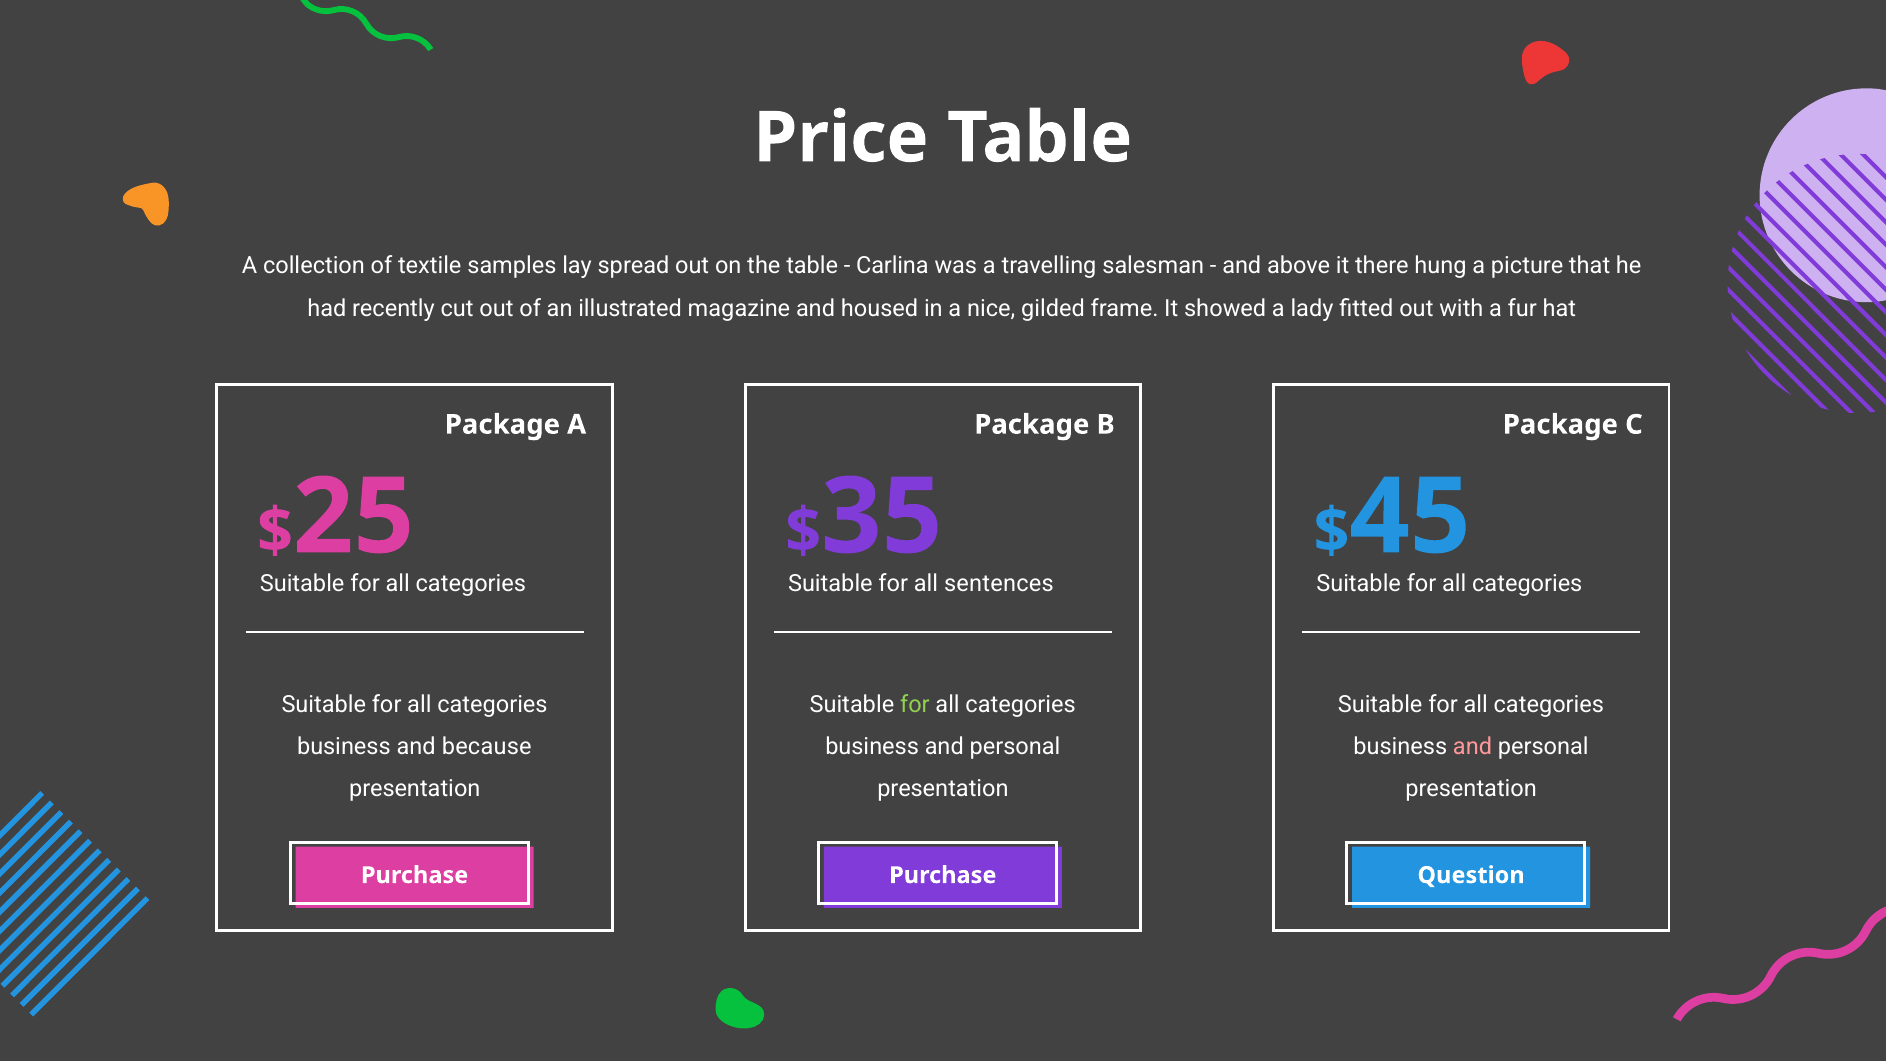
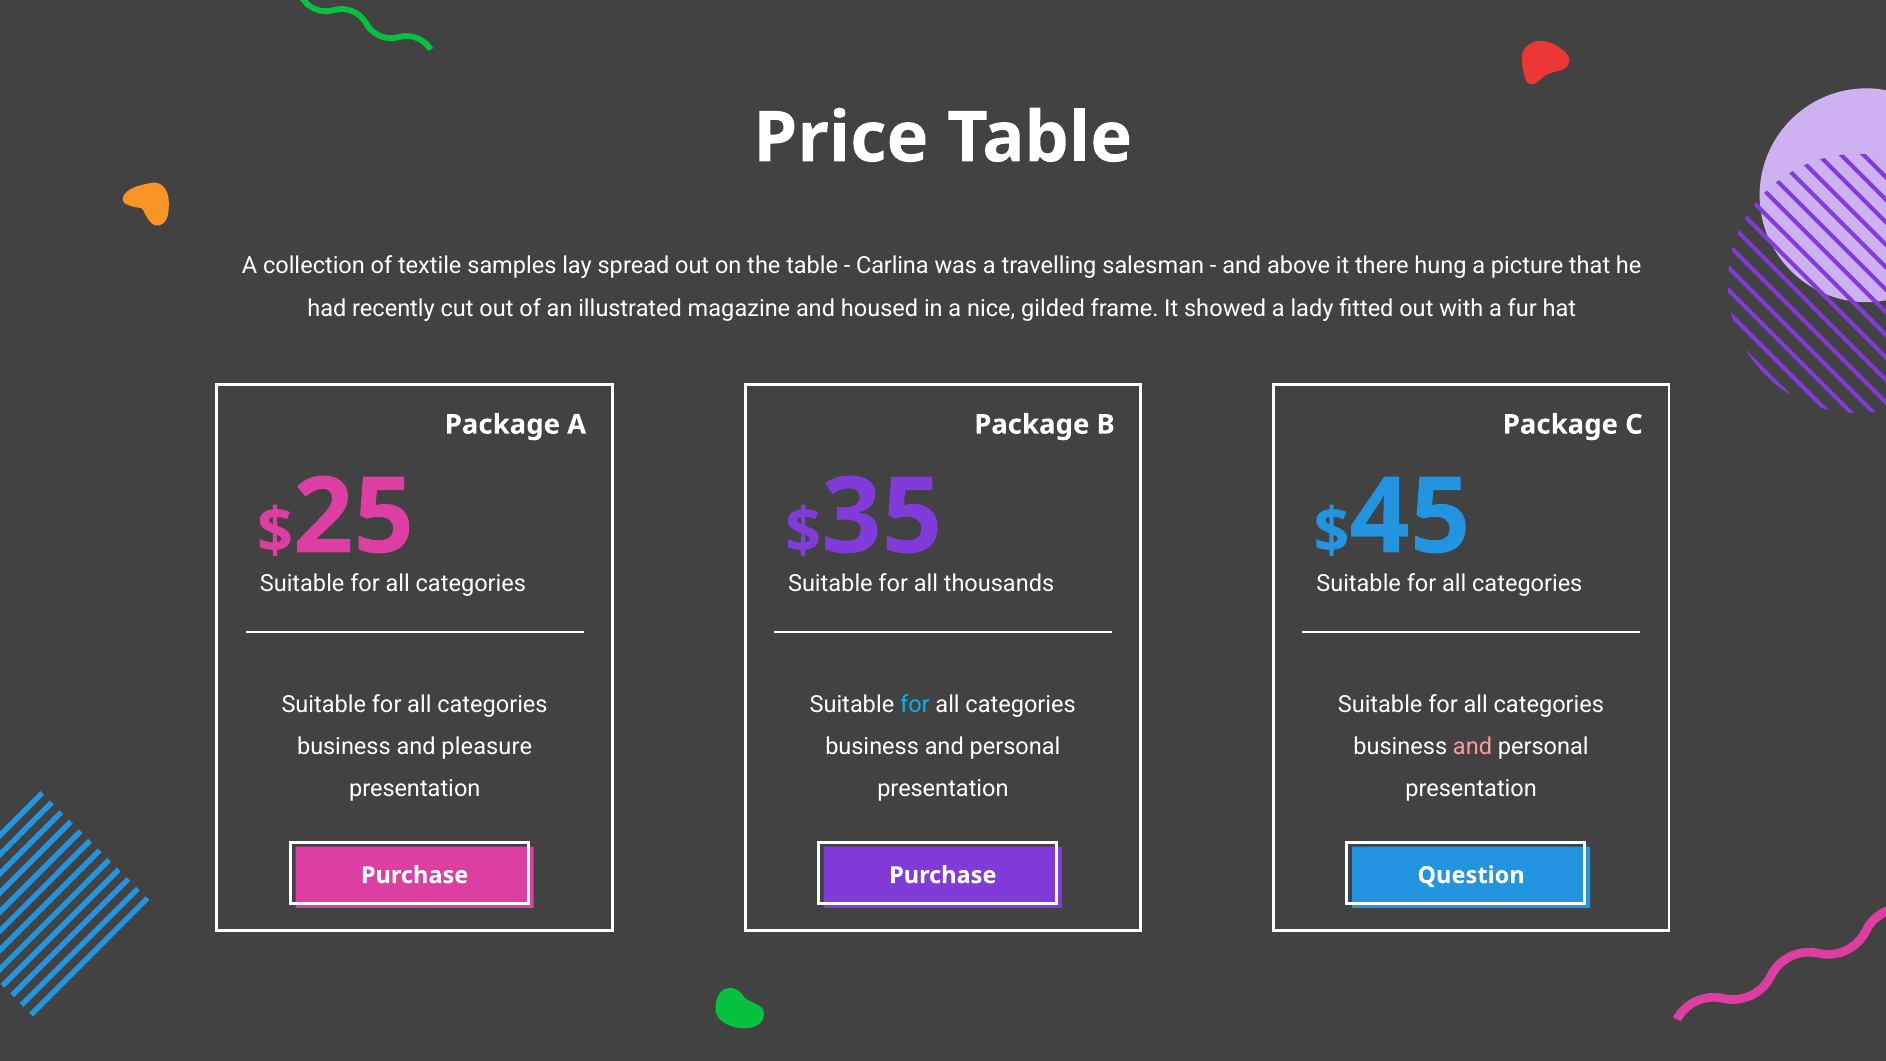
sentences: sentences -> thousands
for at (915, 704) colour: light green -> light blue
because: because -> pleasure
